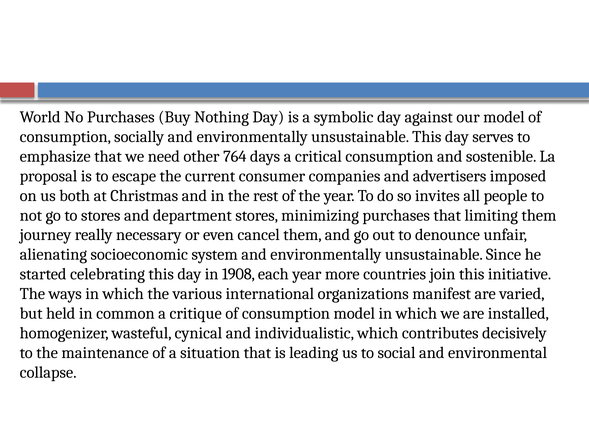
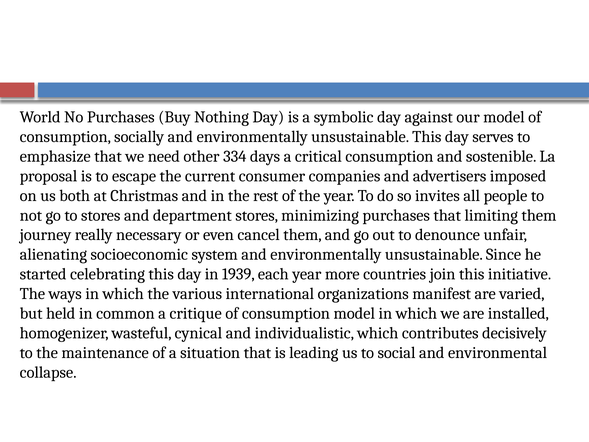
764: 764 -> 334
1908: 1908 -> 1939
